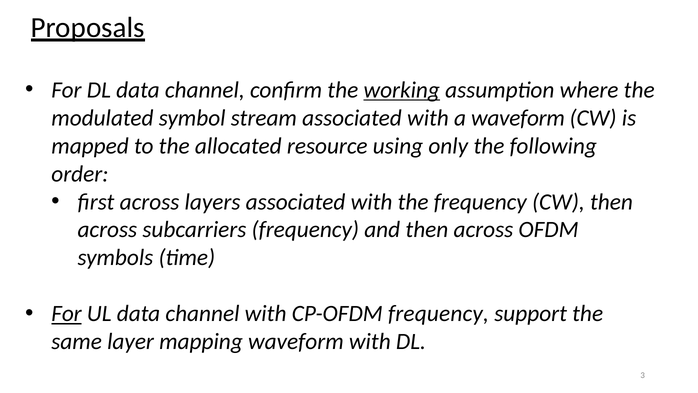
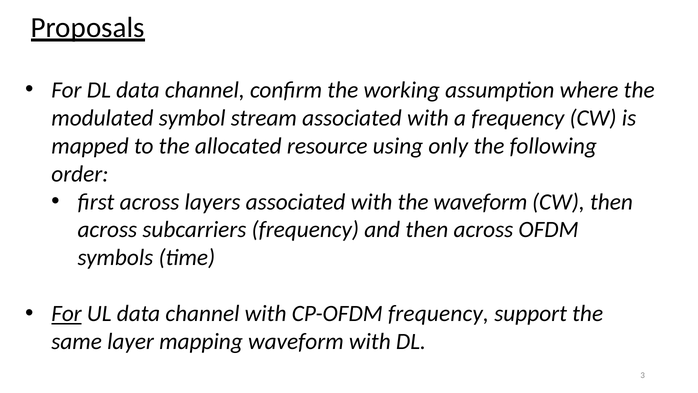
working underline: present -> none
a waveform: waveform -> frequency
the frequency: frequency -> waveform
